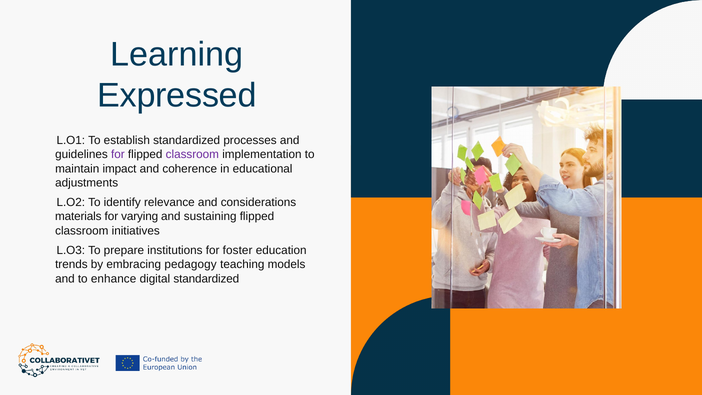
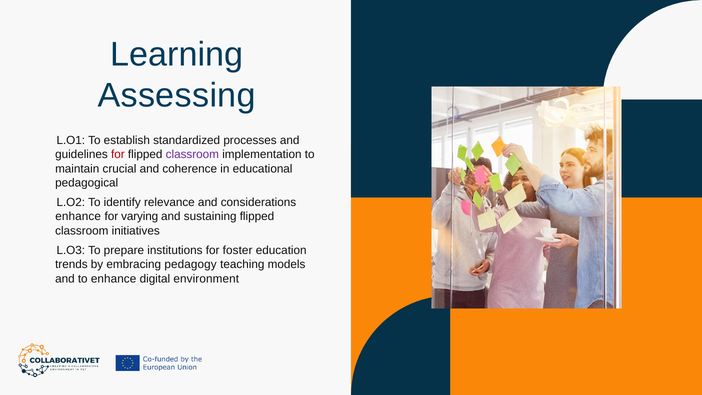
Expressed: Expressed -> Assessing
for at (118, 155) colour: purple -> red
impact: impact -> crucial
adjustments: adjustments -> pedagogical
materials at (78, 217): materials -> enhance
digital standardized: standardized -> environment
